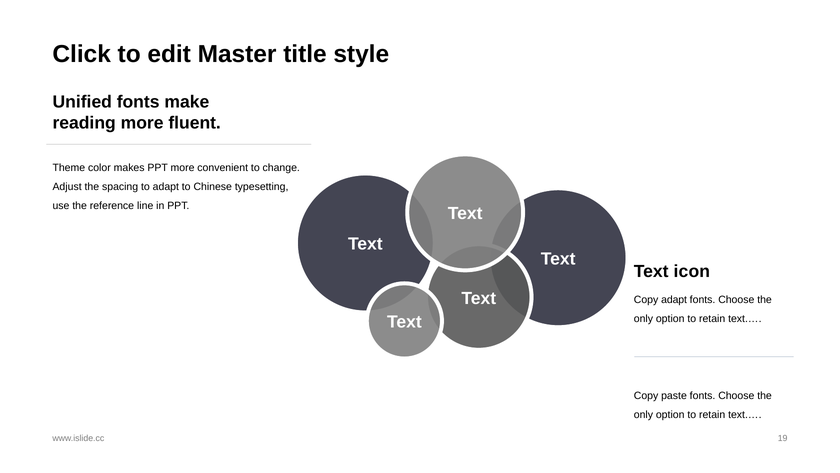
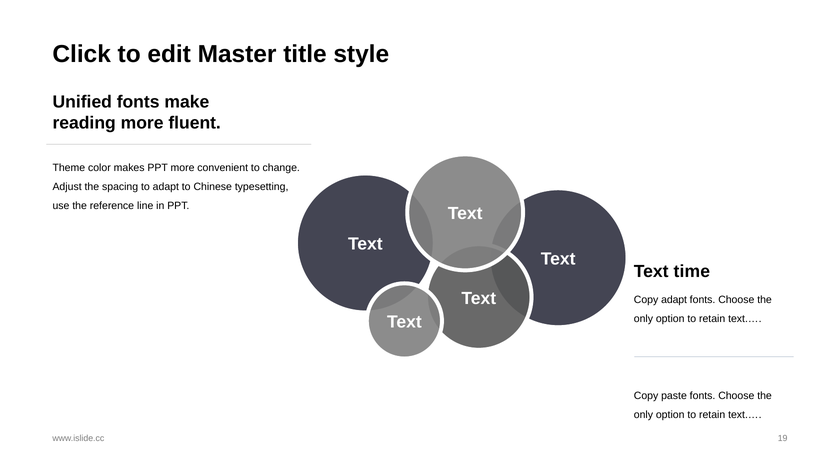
icon: icon -> time
